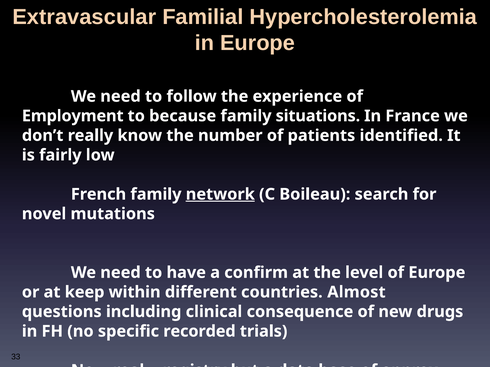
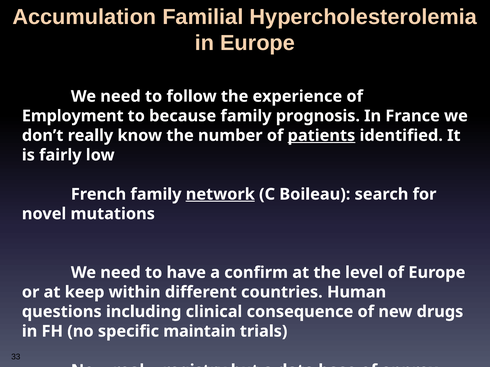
Extravascular: Extravascular -> Accumulation
situations: situations -> prognosis
patients at (321, 136) underline: none -> present
Almost: Almost -> Human
recorded: recorded -> maintain
